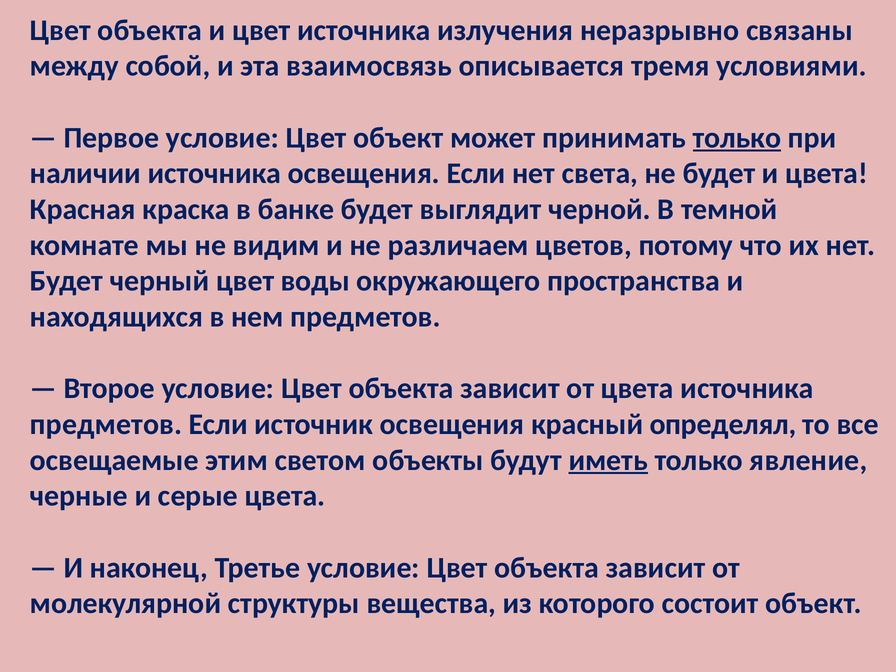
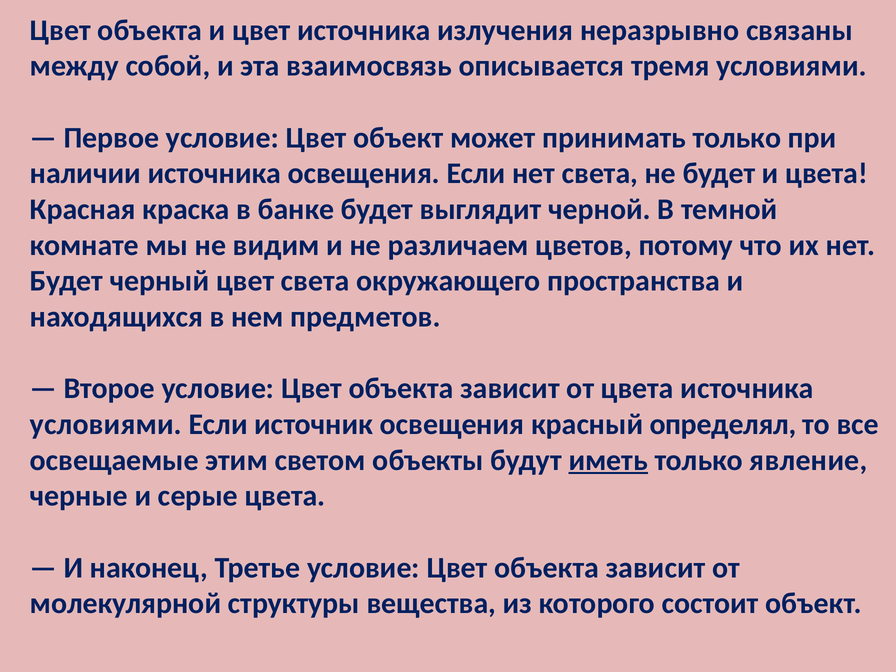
только at (737, 138) underline: present -> none
цвет воды: воды -> света
предметов at (106, 424): предметов -> условиями
